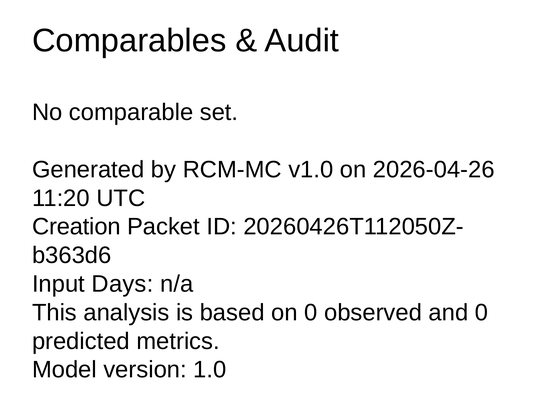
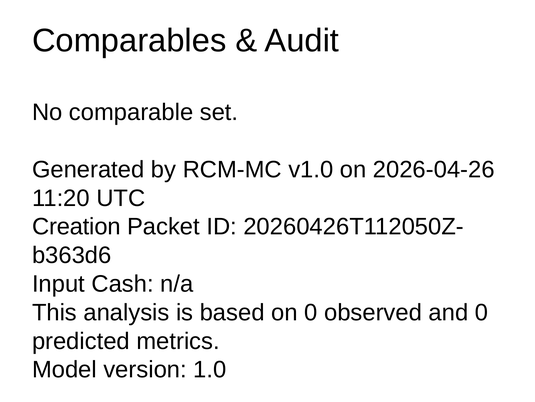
Days: Days -> Cash
